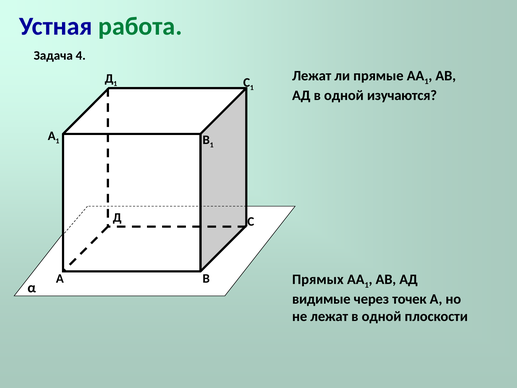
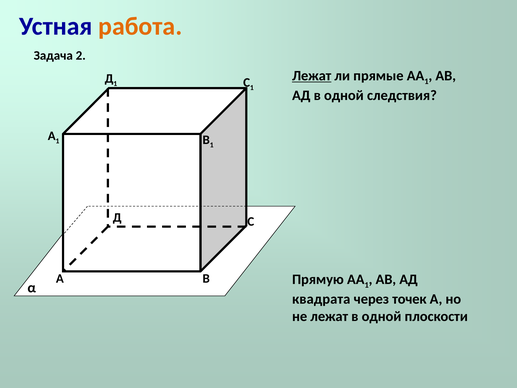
работа colour: green -> orange
4: 4 -> 2
Лежат at (312, 76) underline: none -> present
изучаются: изучаются -> следствия
Прямых: Прямых -> Прямую
видимые: видимые -> квадрата
